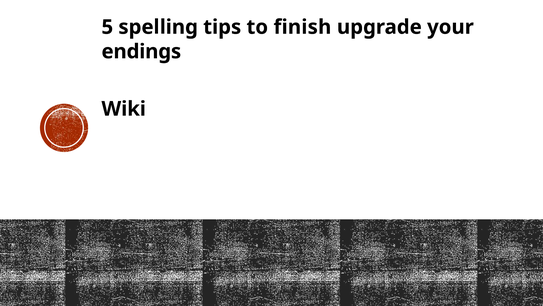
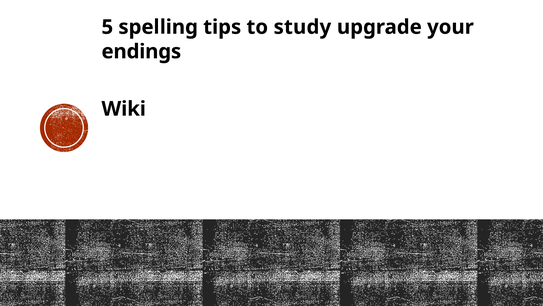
finish: finish -> study
